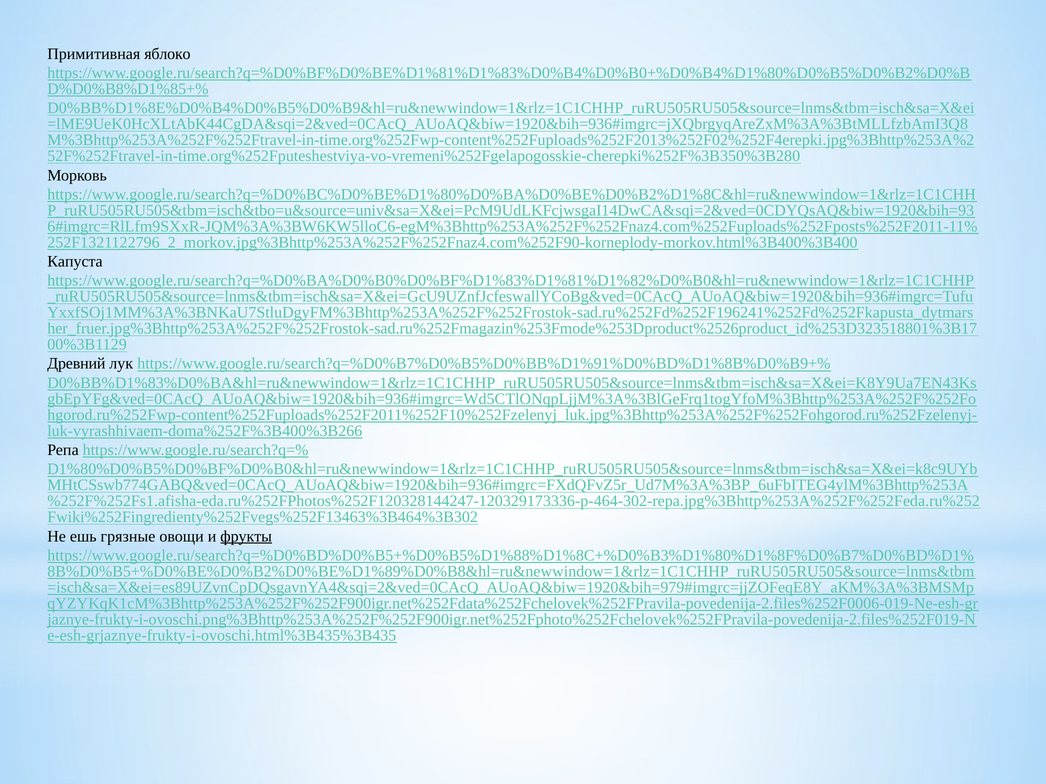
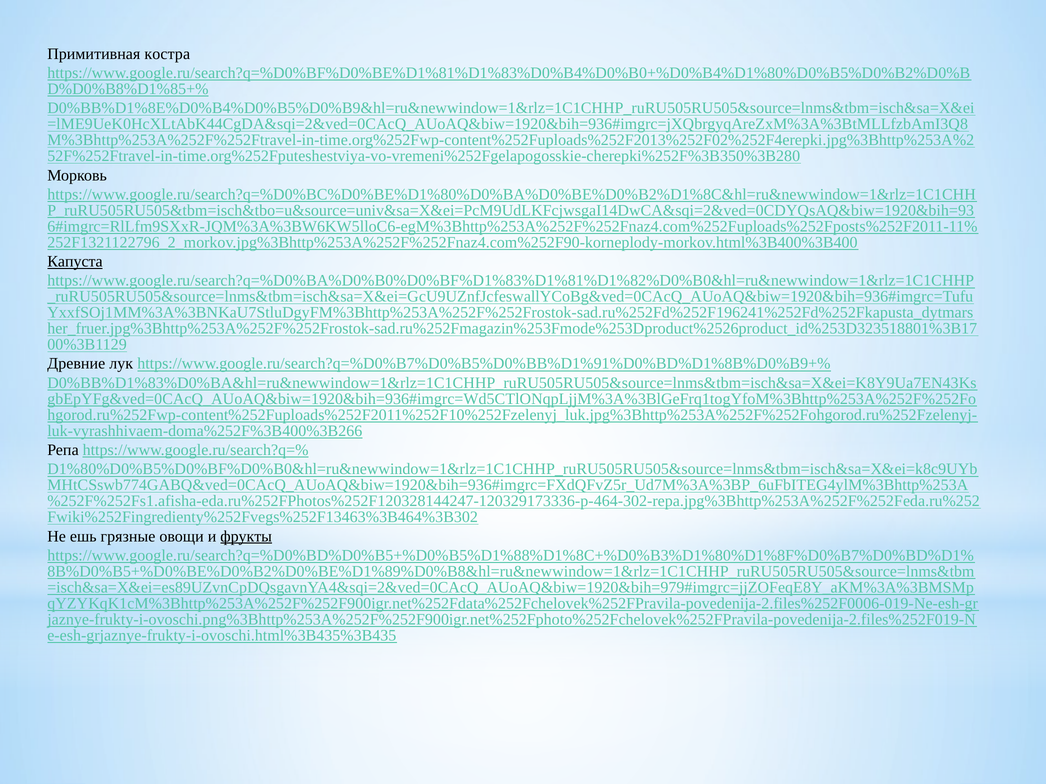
яблоко: яблоко -> костра
Капуста underline: none -> present
Древний: Древний -> Древние
